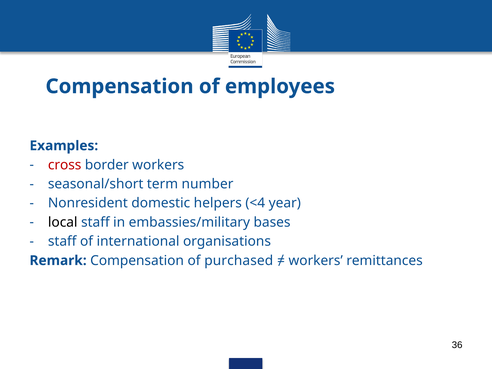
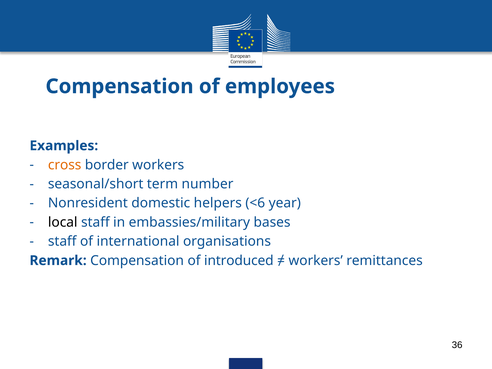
cross colour: red -> orange
<4: <4 -> <6
purchased: purchased -> introduced
